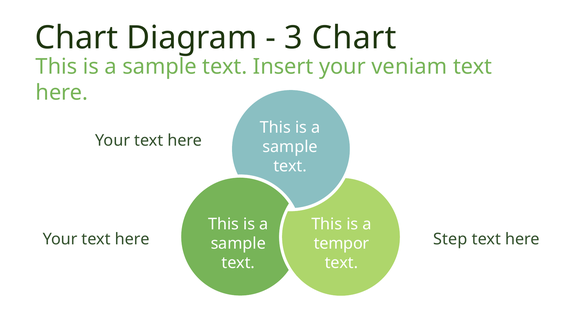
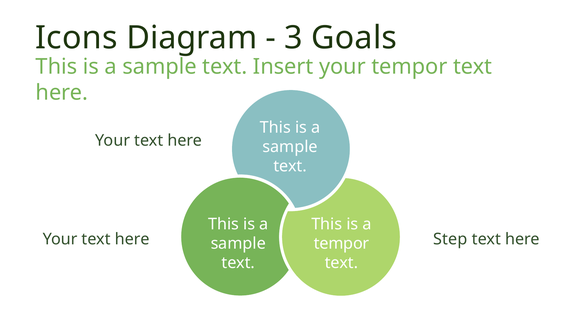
Chart at (77, 38): Chart -> Icons
3 Chart: Chart -> Goals
your veniam: veniam -> tempor
